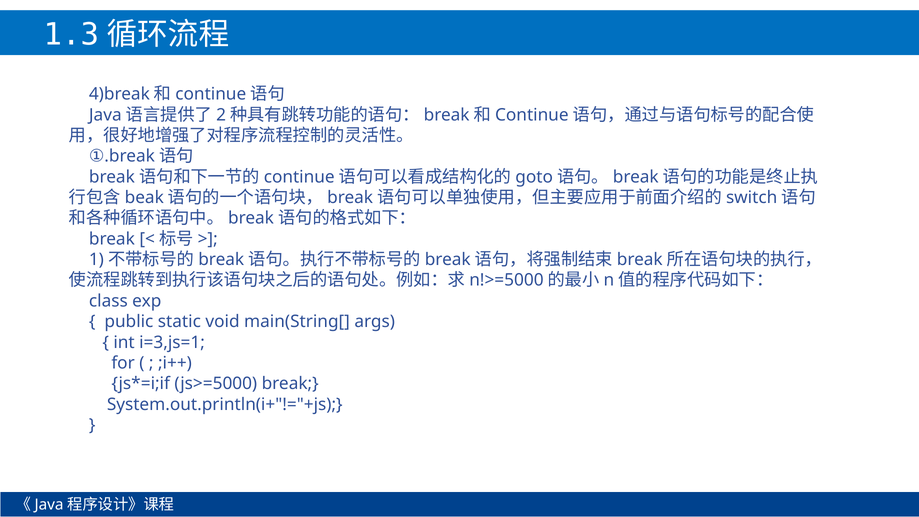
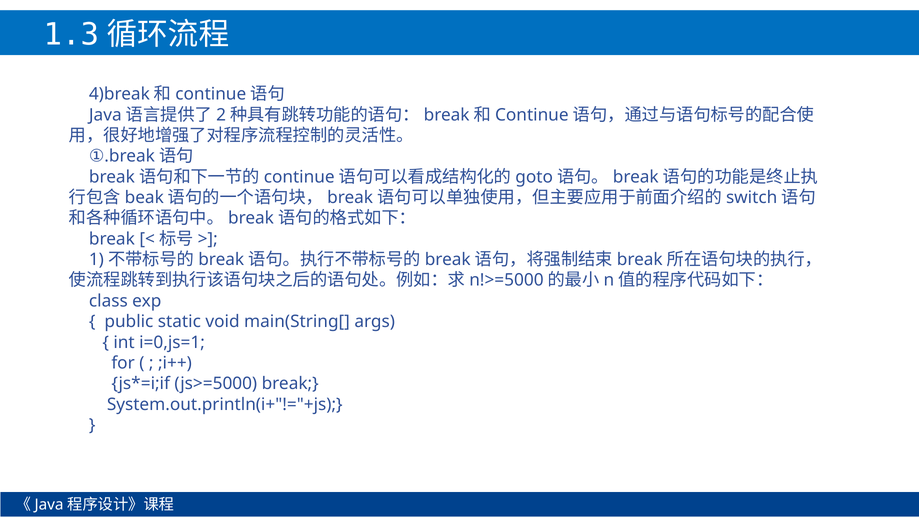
i=3,js=1: i=3,js=1 -> i=0,js=1
